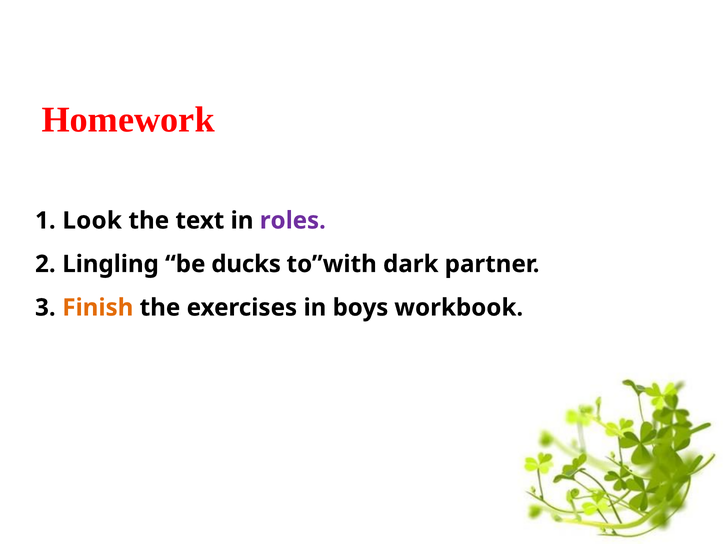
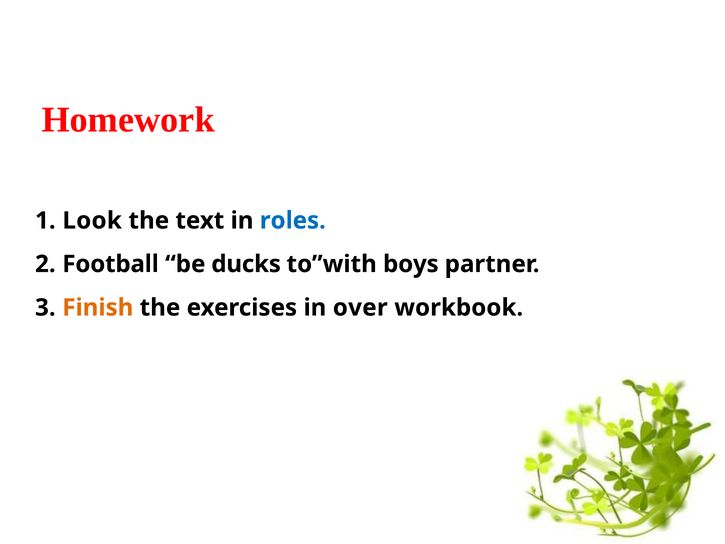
roles colour: purple -> blue
Lingling: Lingling -> Football
dark: dark -> boys
boys: boys -> over
